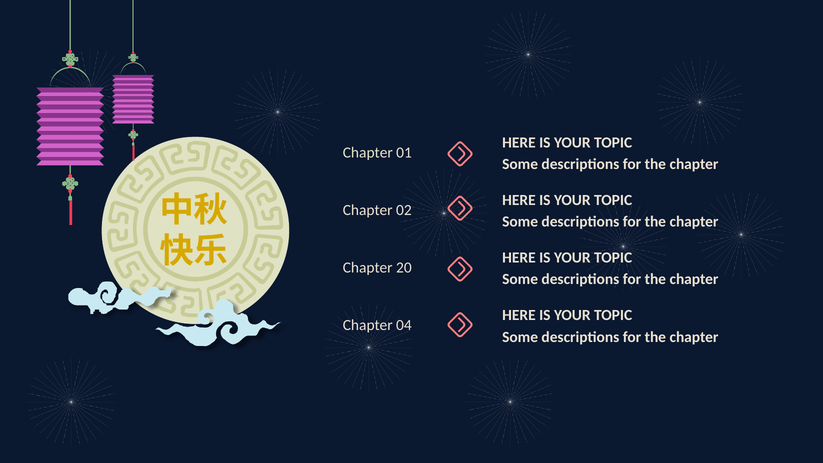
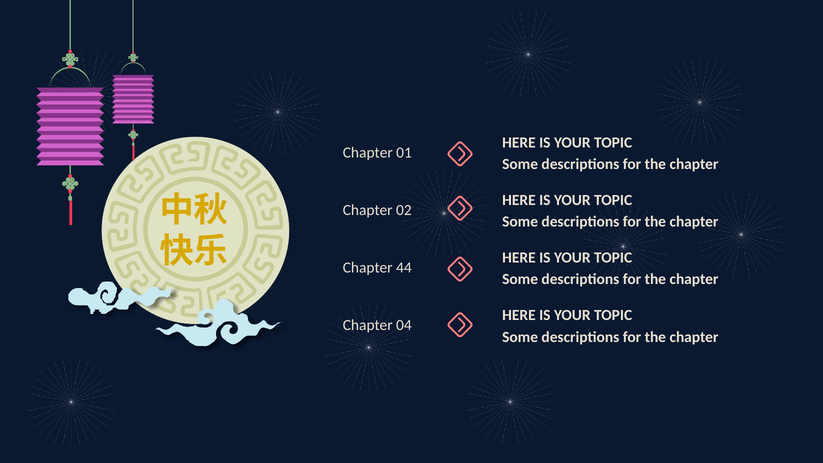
20: 20 -> 44
